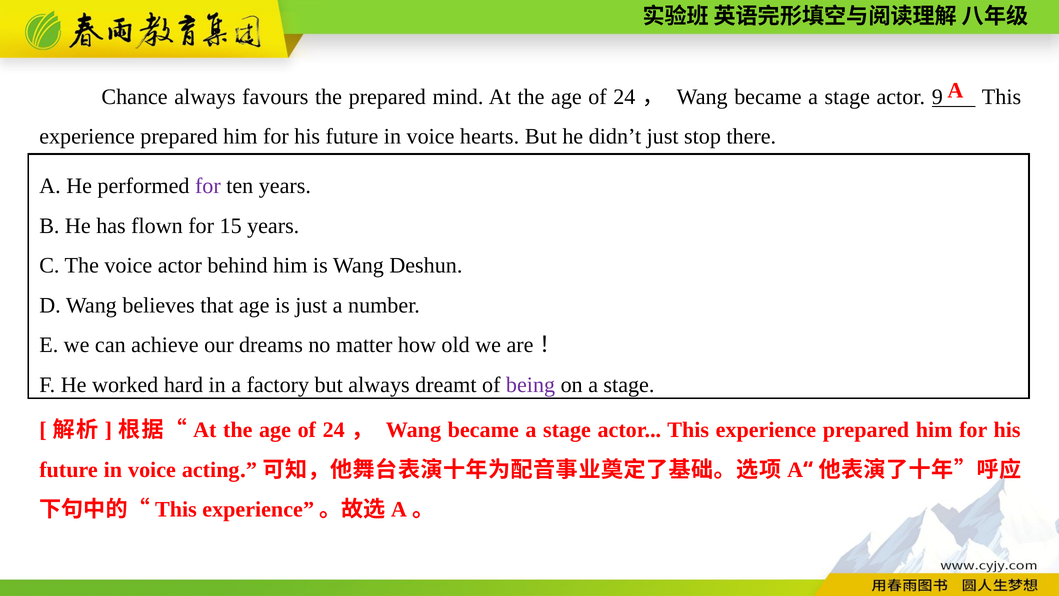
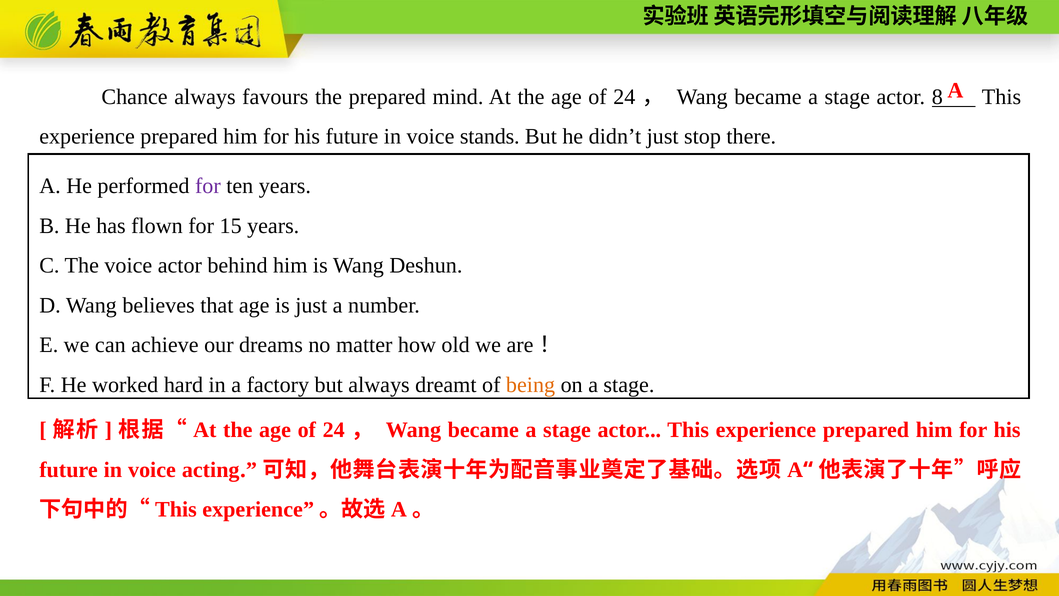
9: 9 -> 8
hearts: hearts -> stands
being colour: purple -> orange
